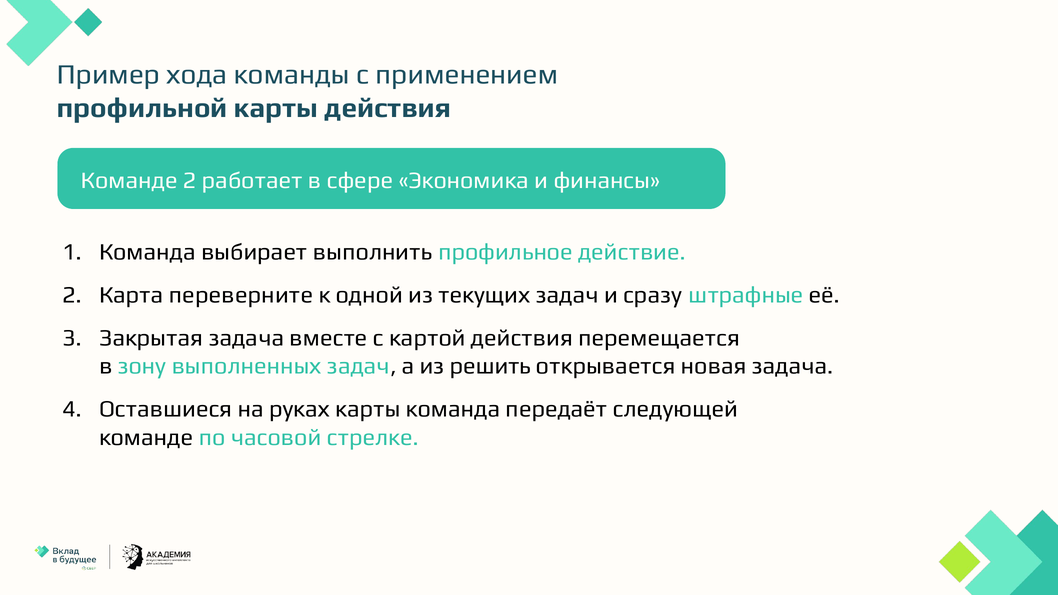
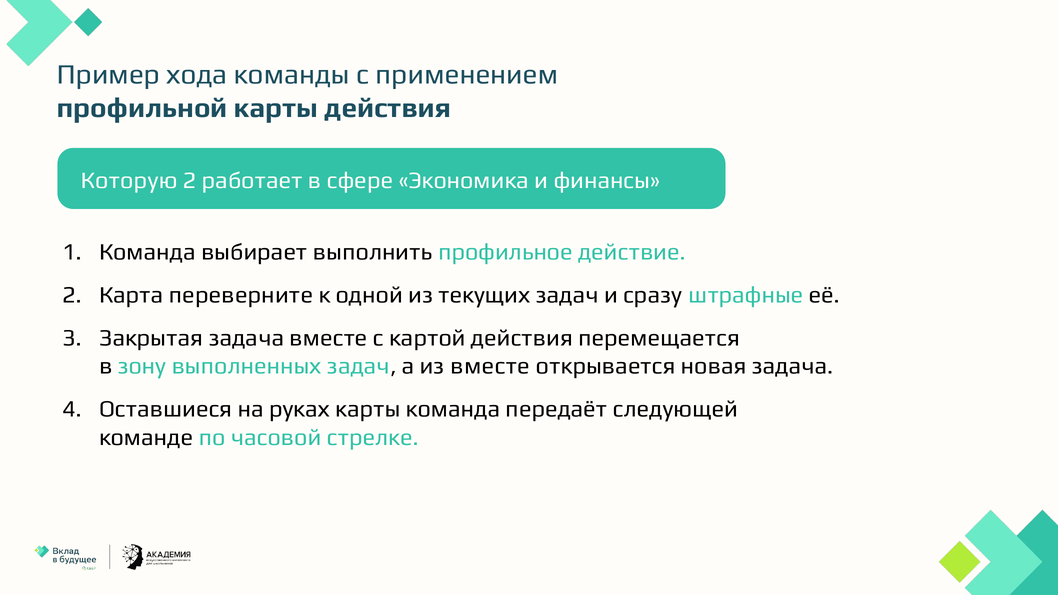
Команде at (129, 180): Команде -> Которую
из решить: решить -> вместе
